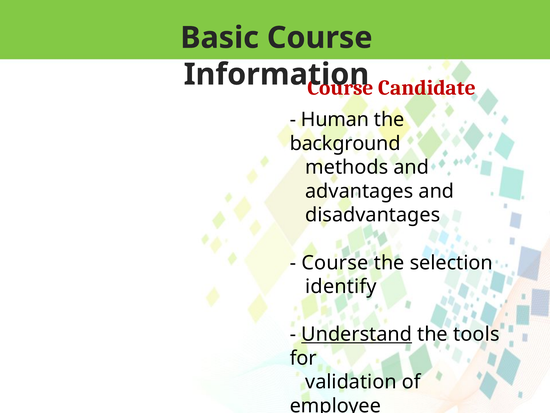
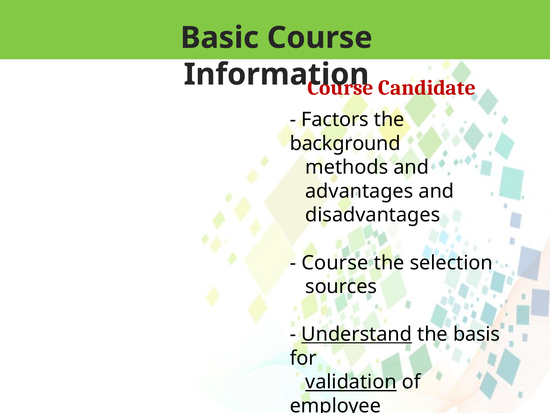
Human: Human -> Factors
identify: identify -> sources
tools: tools -> basis
validation underline: none -> present
